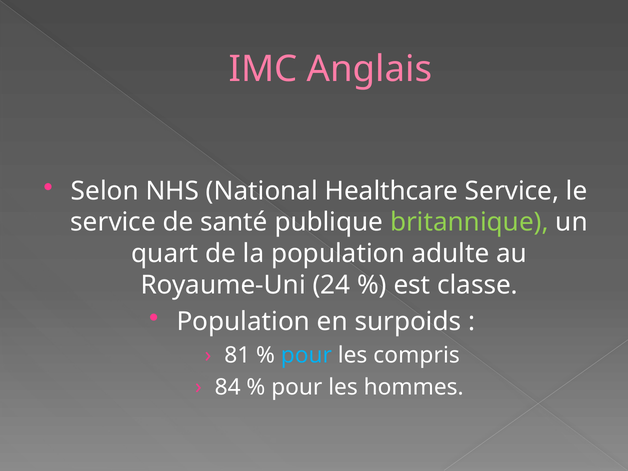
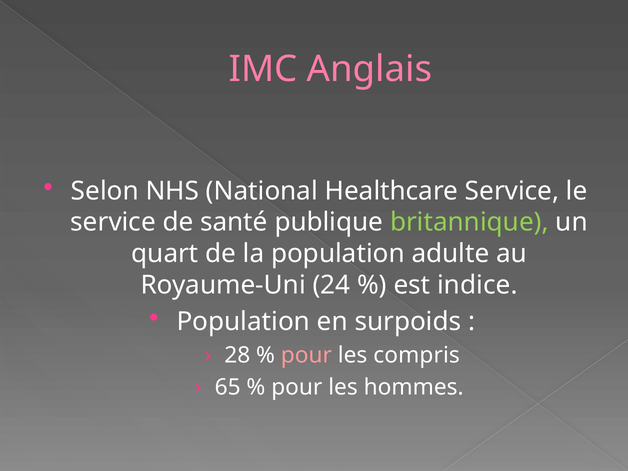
classe: classe -> indice
81: 81 -> 28
pour at (306, 355) colour: light blue -> pink
84: 84 -> 65
